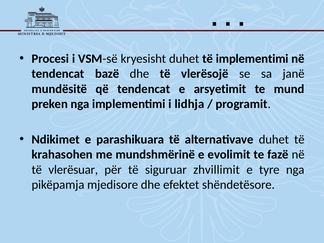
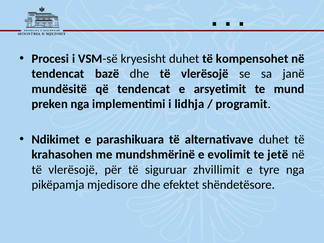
të implementimi: implementimi -> kompensohet
fazë: fazë -> jetë
vlerësuar at (73, 170): vlerësuar -> vlerësojë
